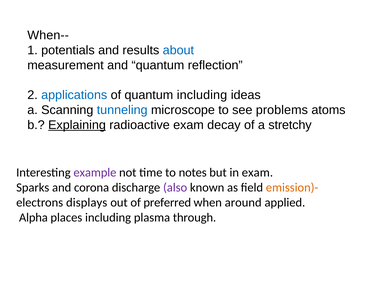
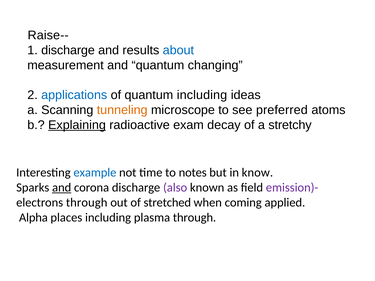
When--: When-- -> Raise--
1 potentials: potentials -> discharge
reflection: reflection -> changing
tunneling colour: blue -> orange
problems: problems -> preferred
example colour: purple -> blue
in exam: exam -> know
and at (62, 188) underline: none -> present
emission)- colour: orange -> purple
electrons displays: displays -> through
preferred: preferred -> stretched
around: around -> coming
